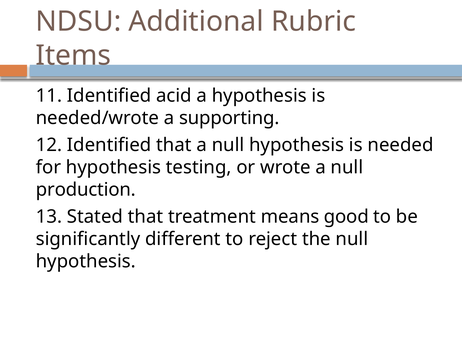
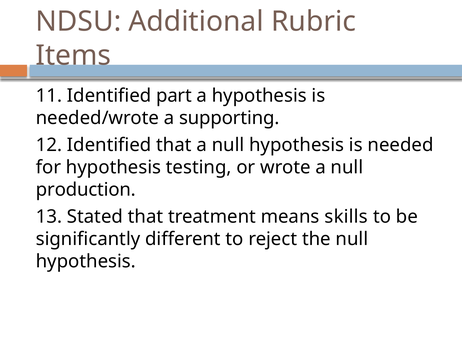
acid: acid -> part
good: good -> skills
